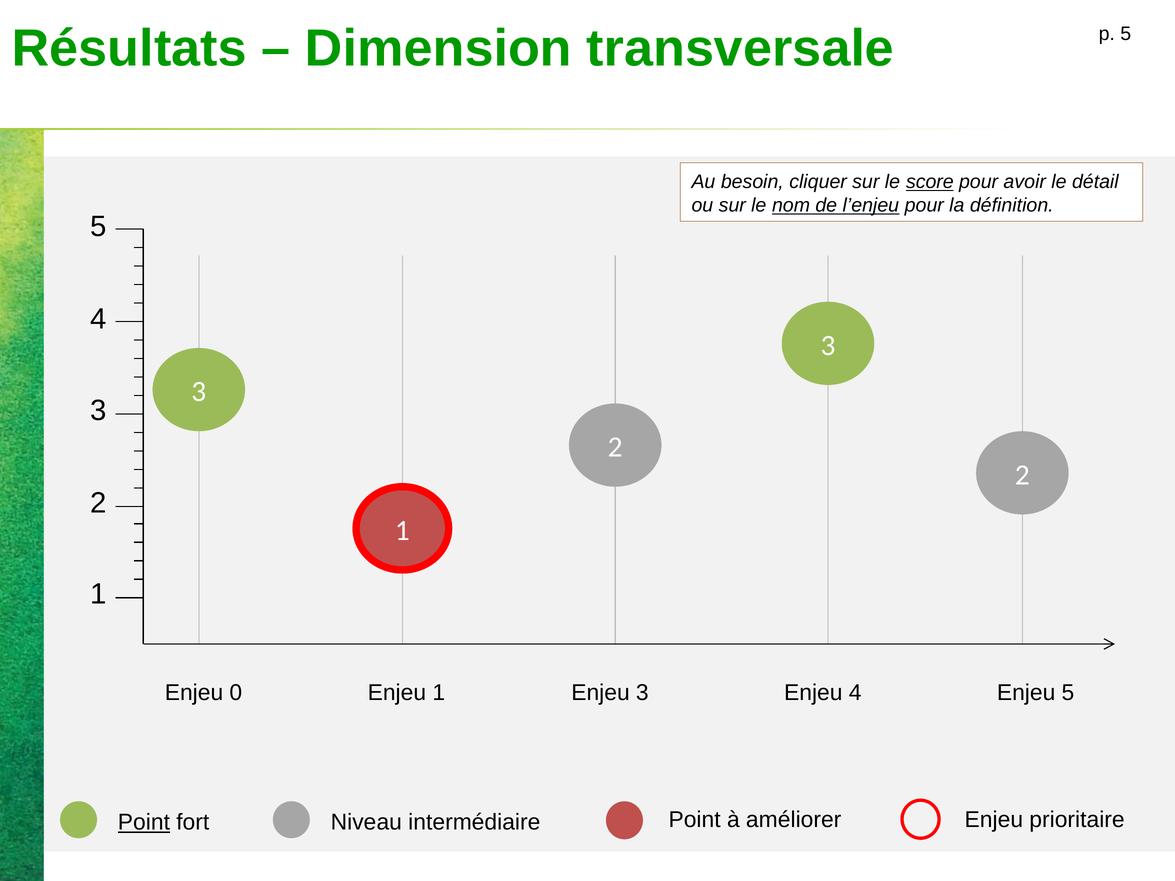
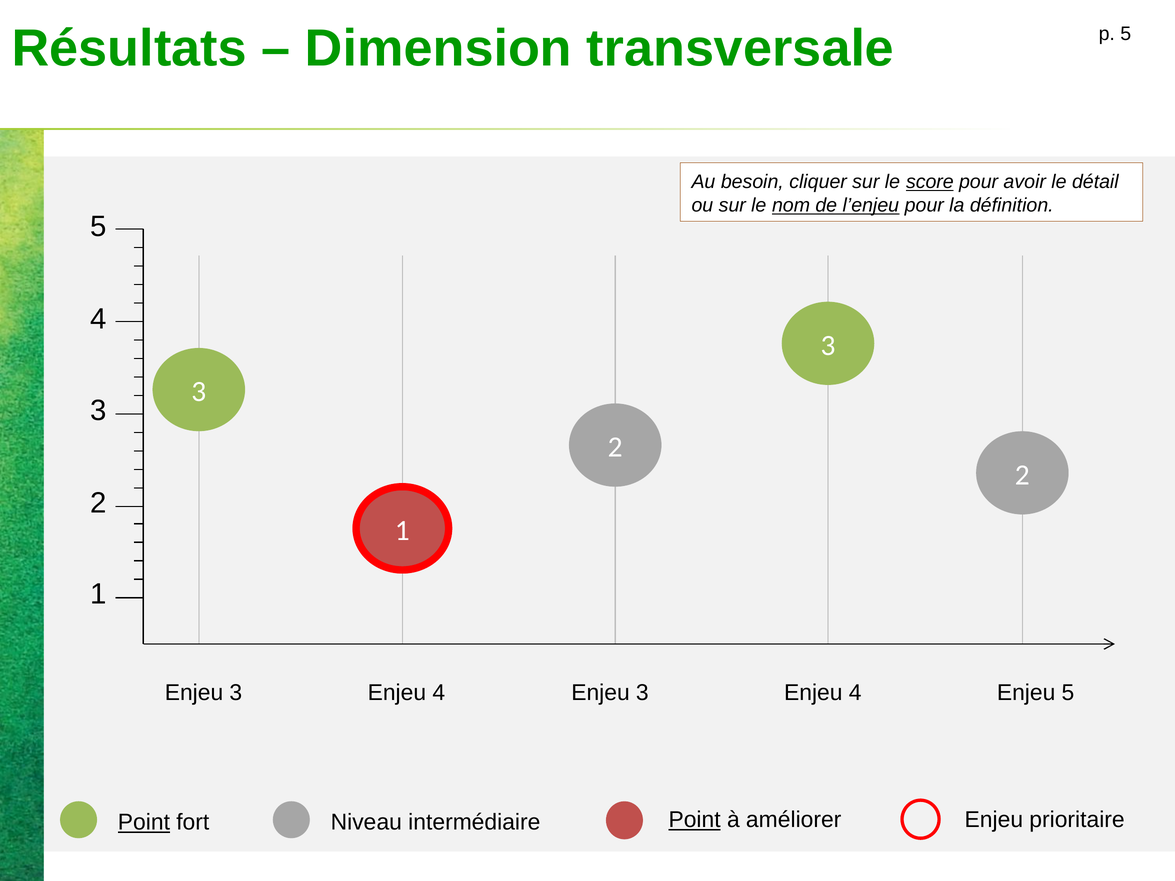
0 at (236, 693): 0 -> 3
1 at (439, 693): 1 -> 4
Point at (695, 820) underline: none -> present
